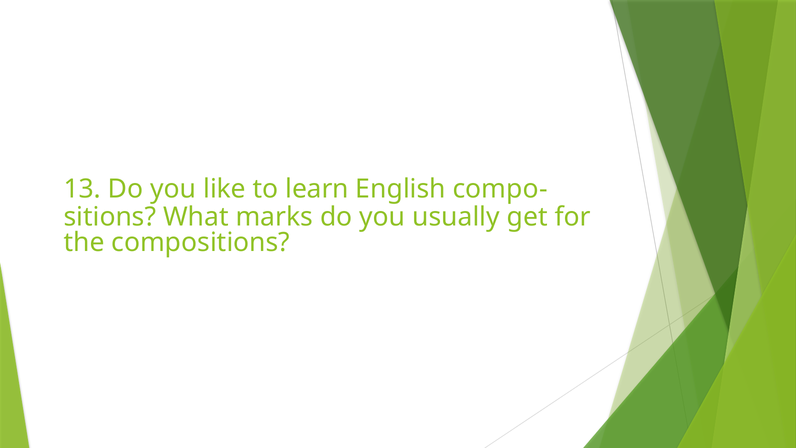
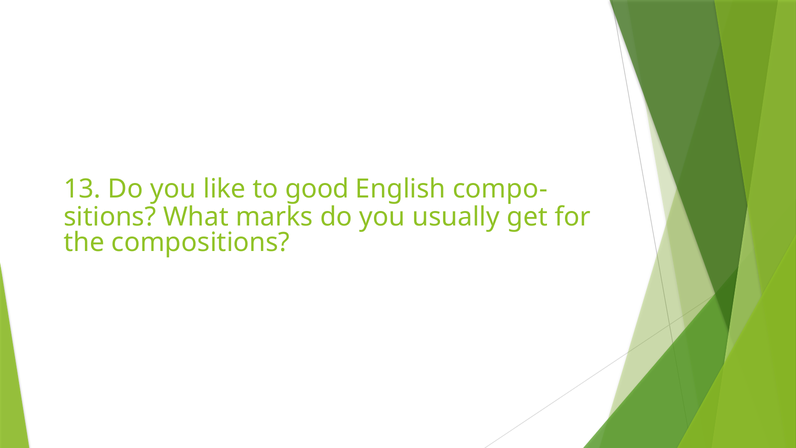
learn: learn -> good
